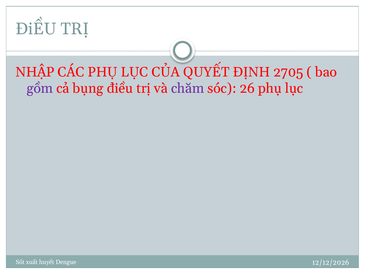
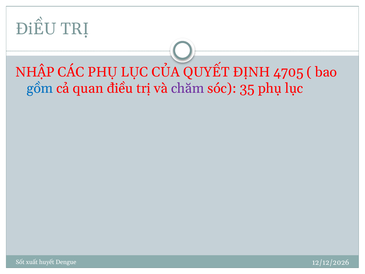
2705: 2705 -> 4705
gồm colour: purple -> blue
bụng: bụng -> quan
26: 26 -> 35
